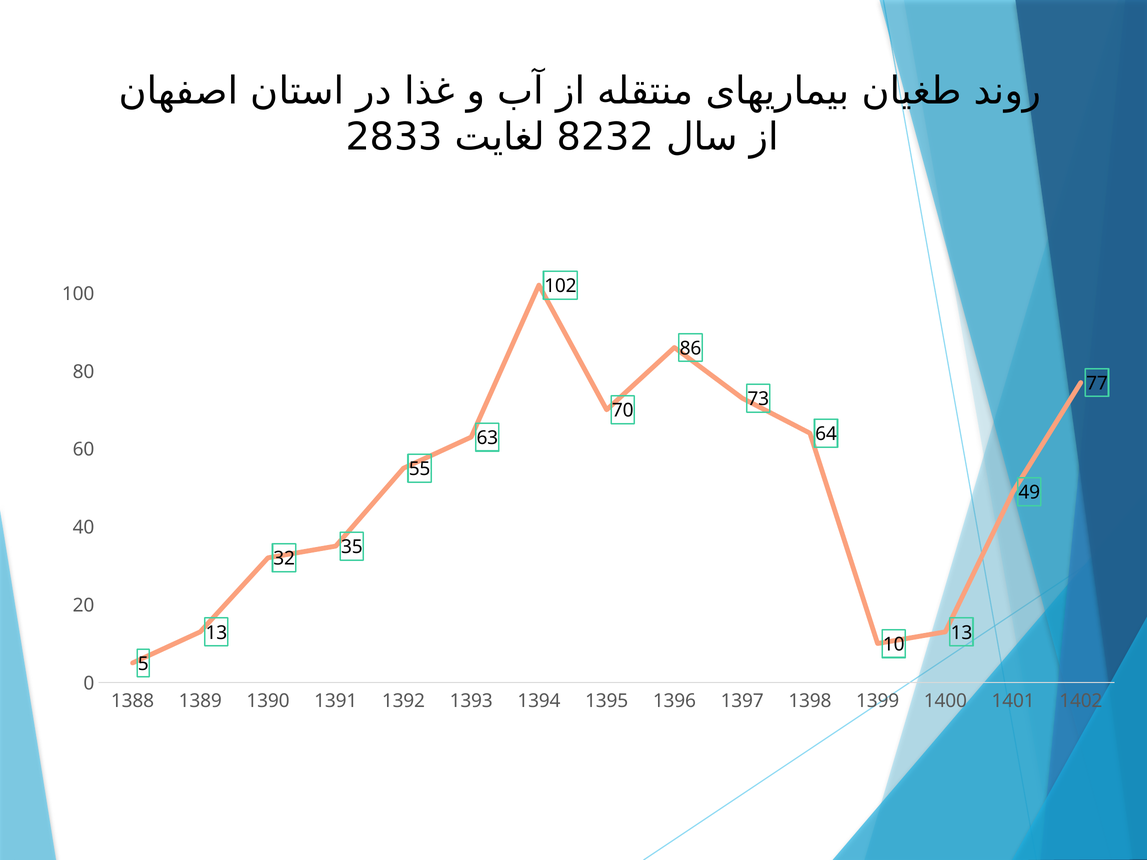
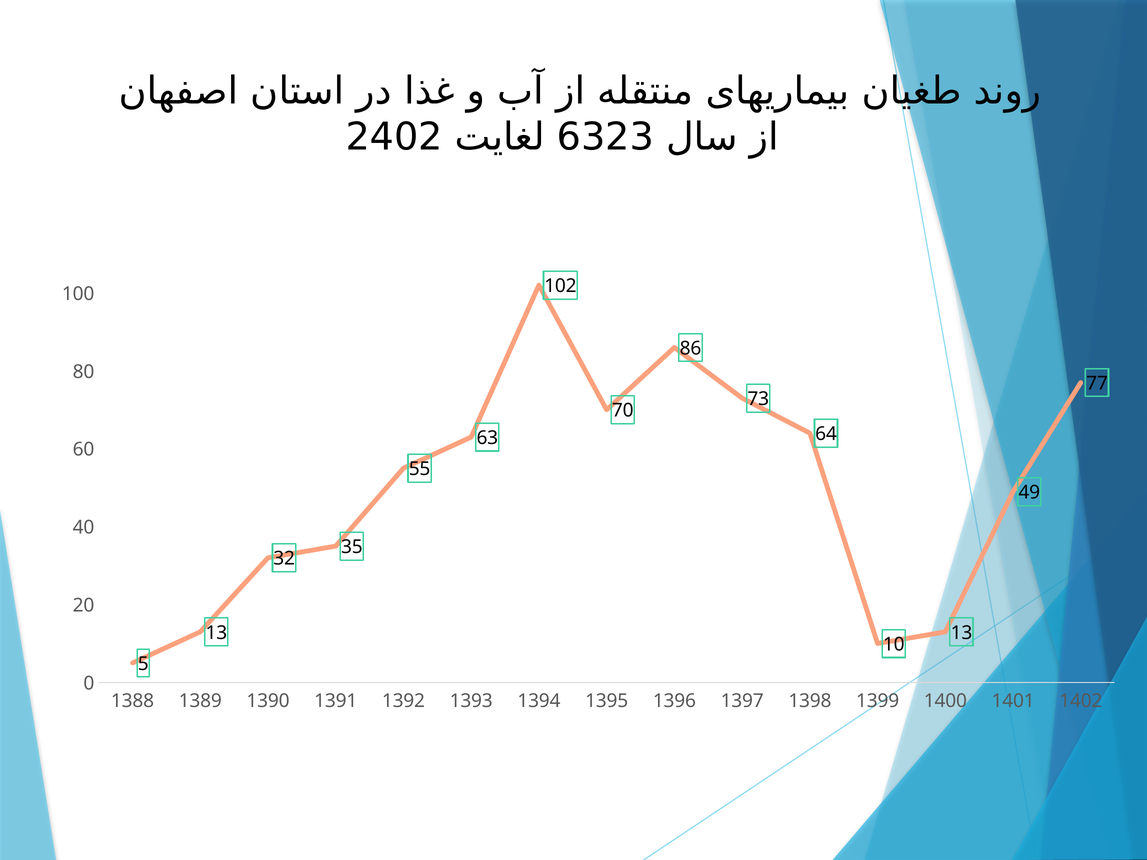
2833: 2833 -> 2402
8232: 8232 -> 6323
